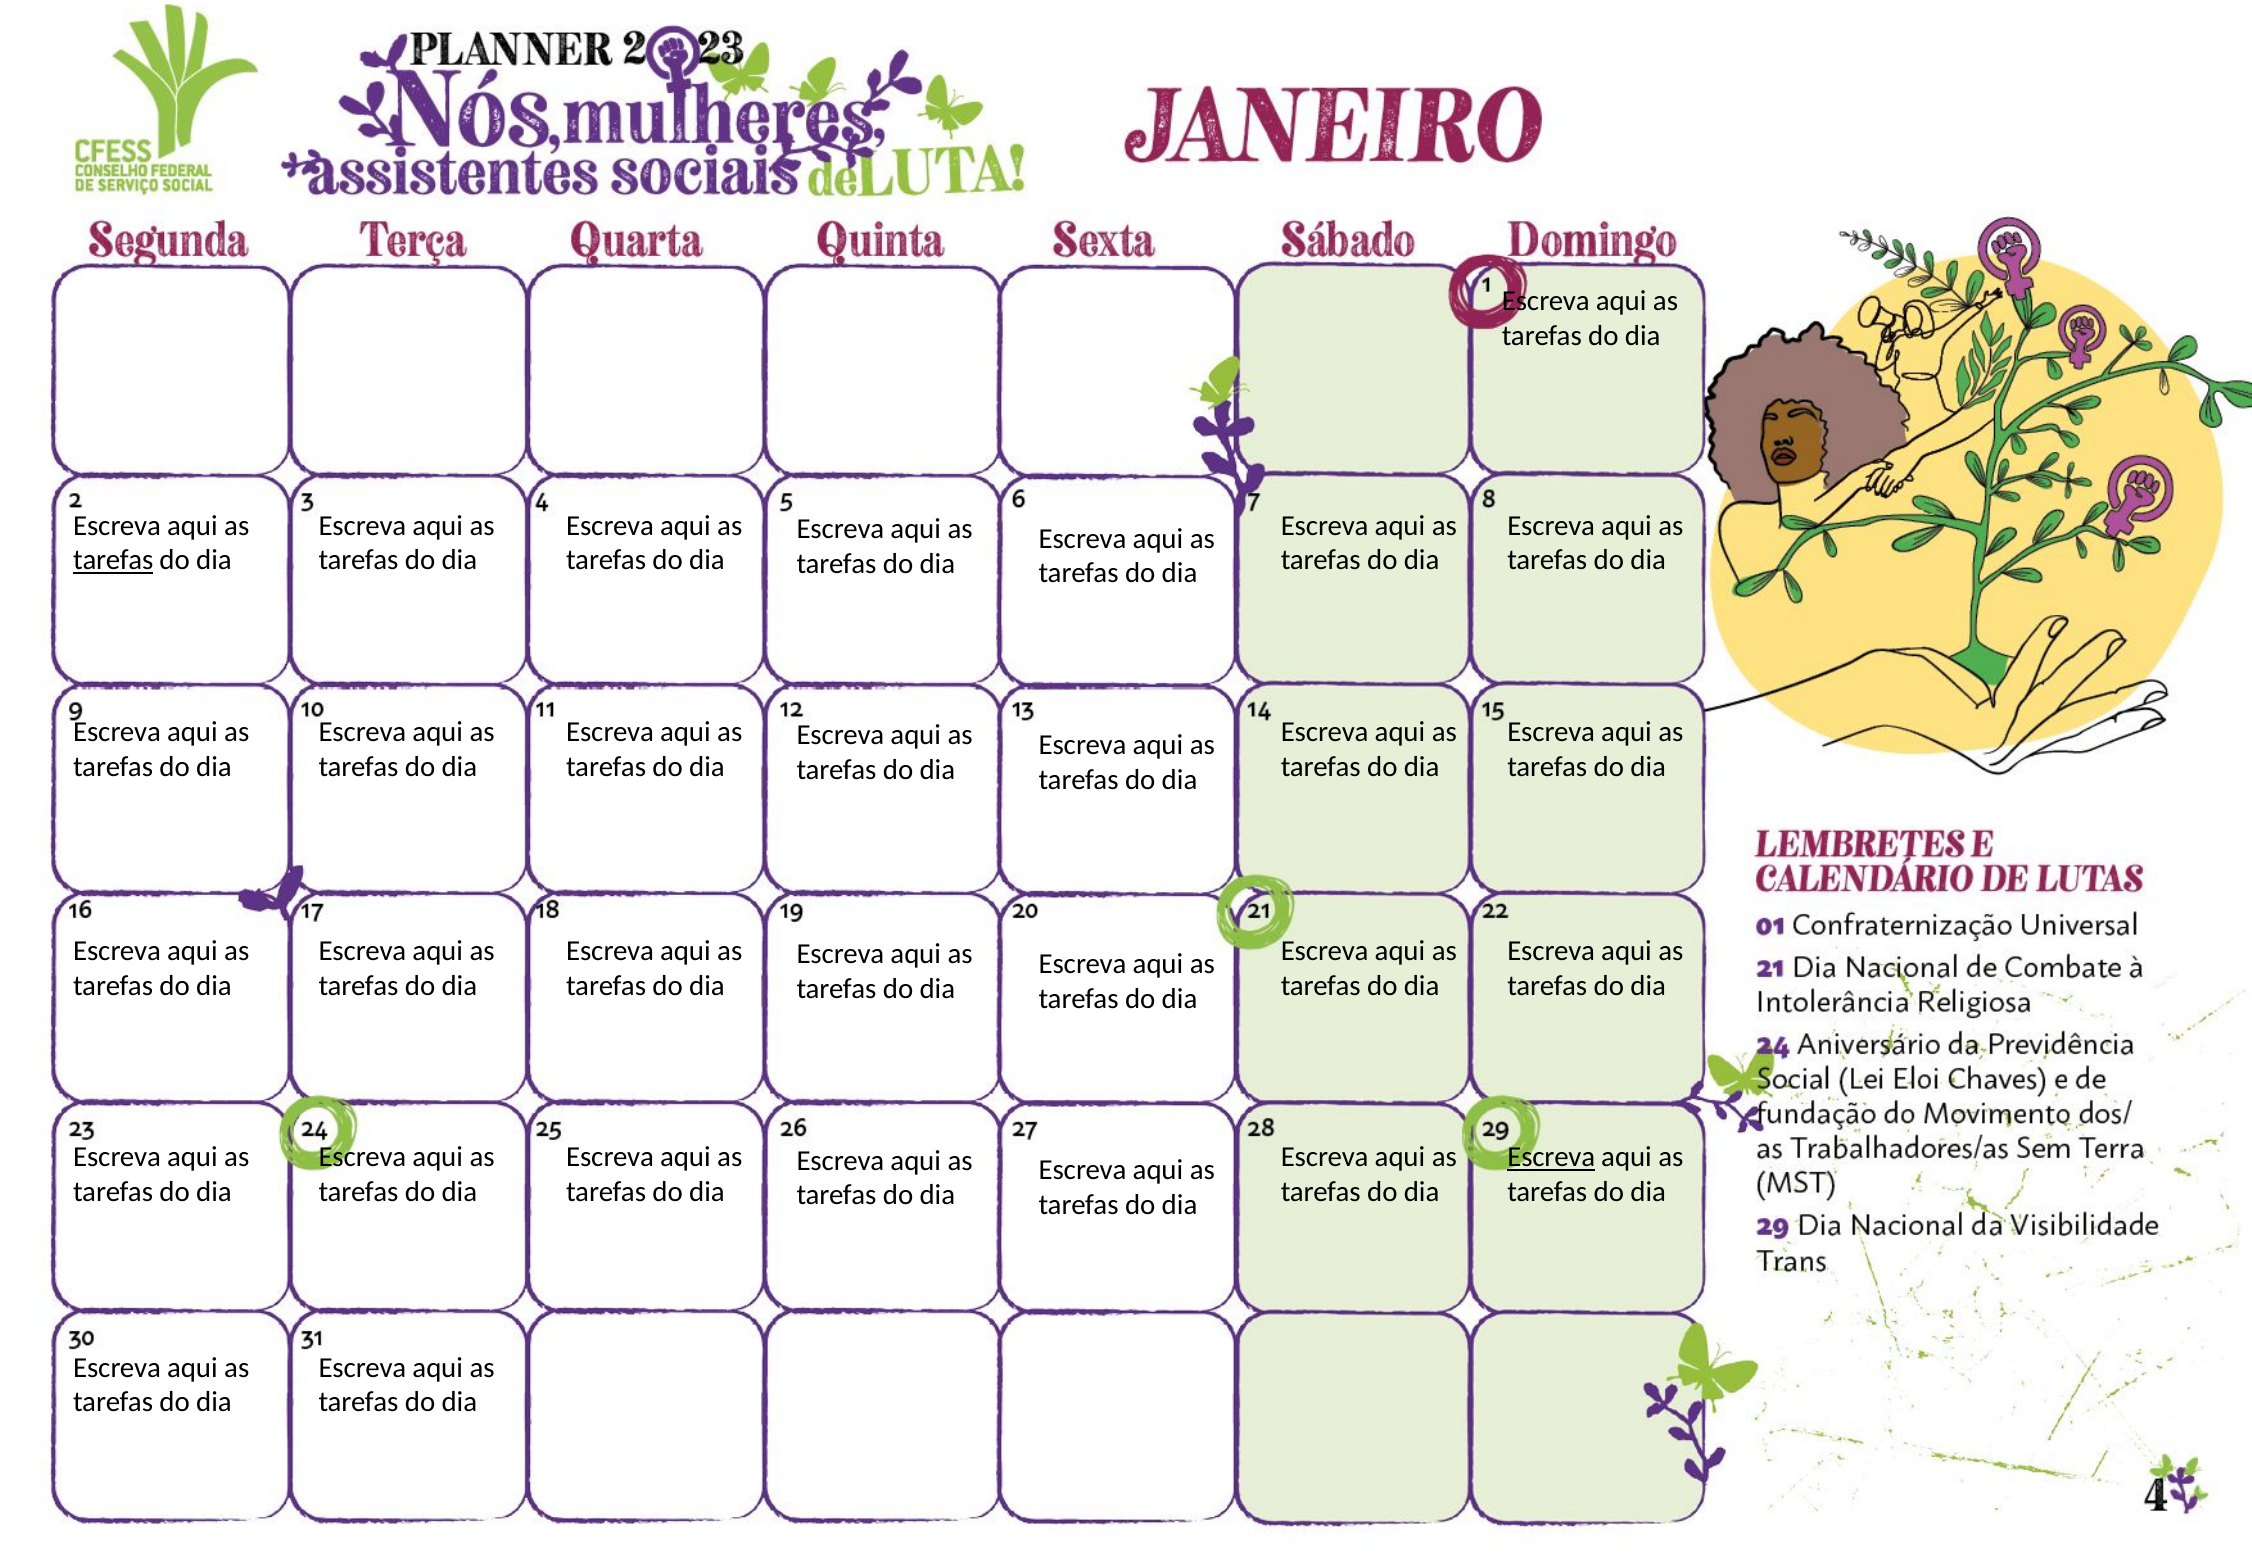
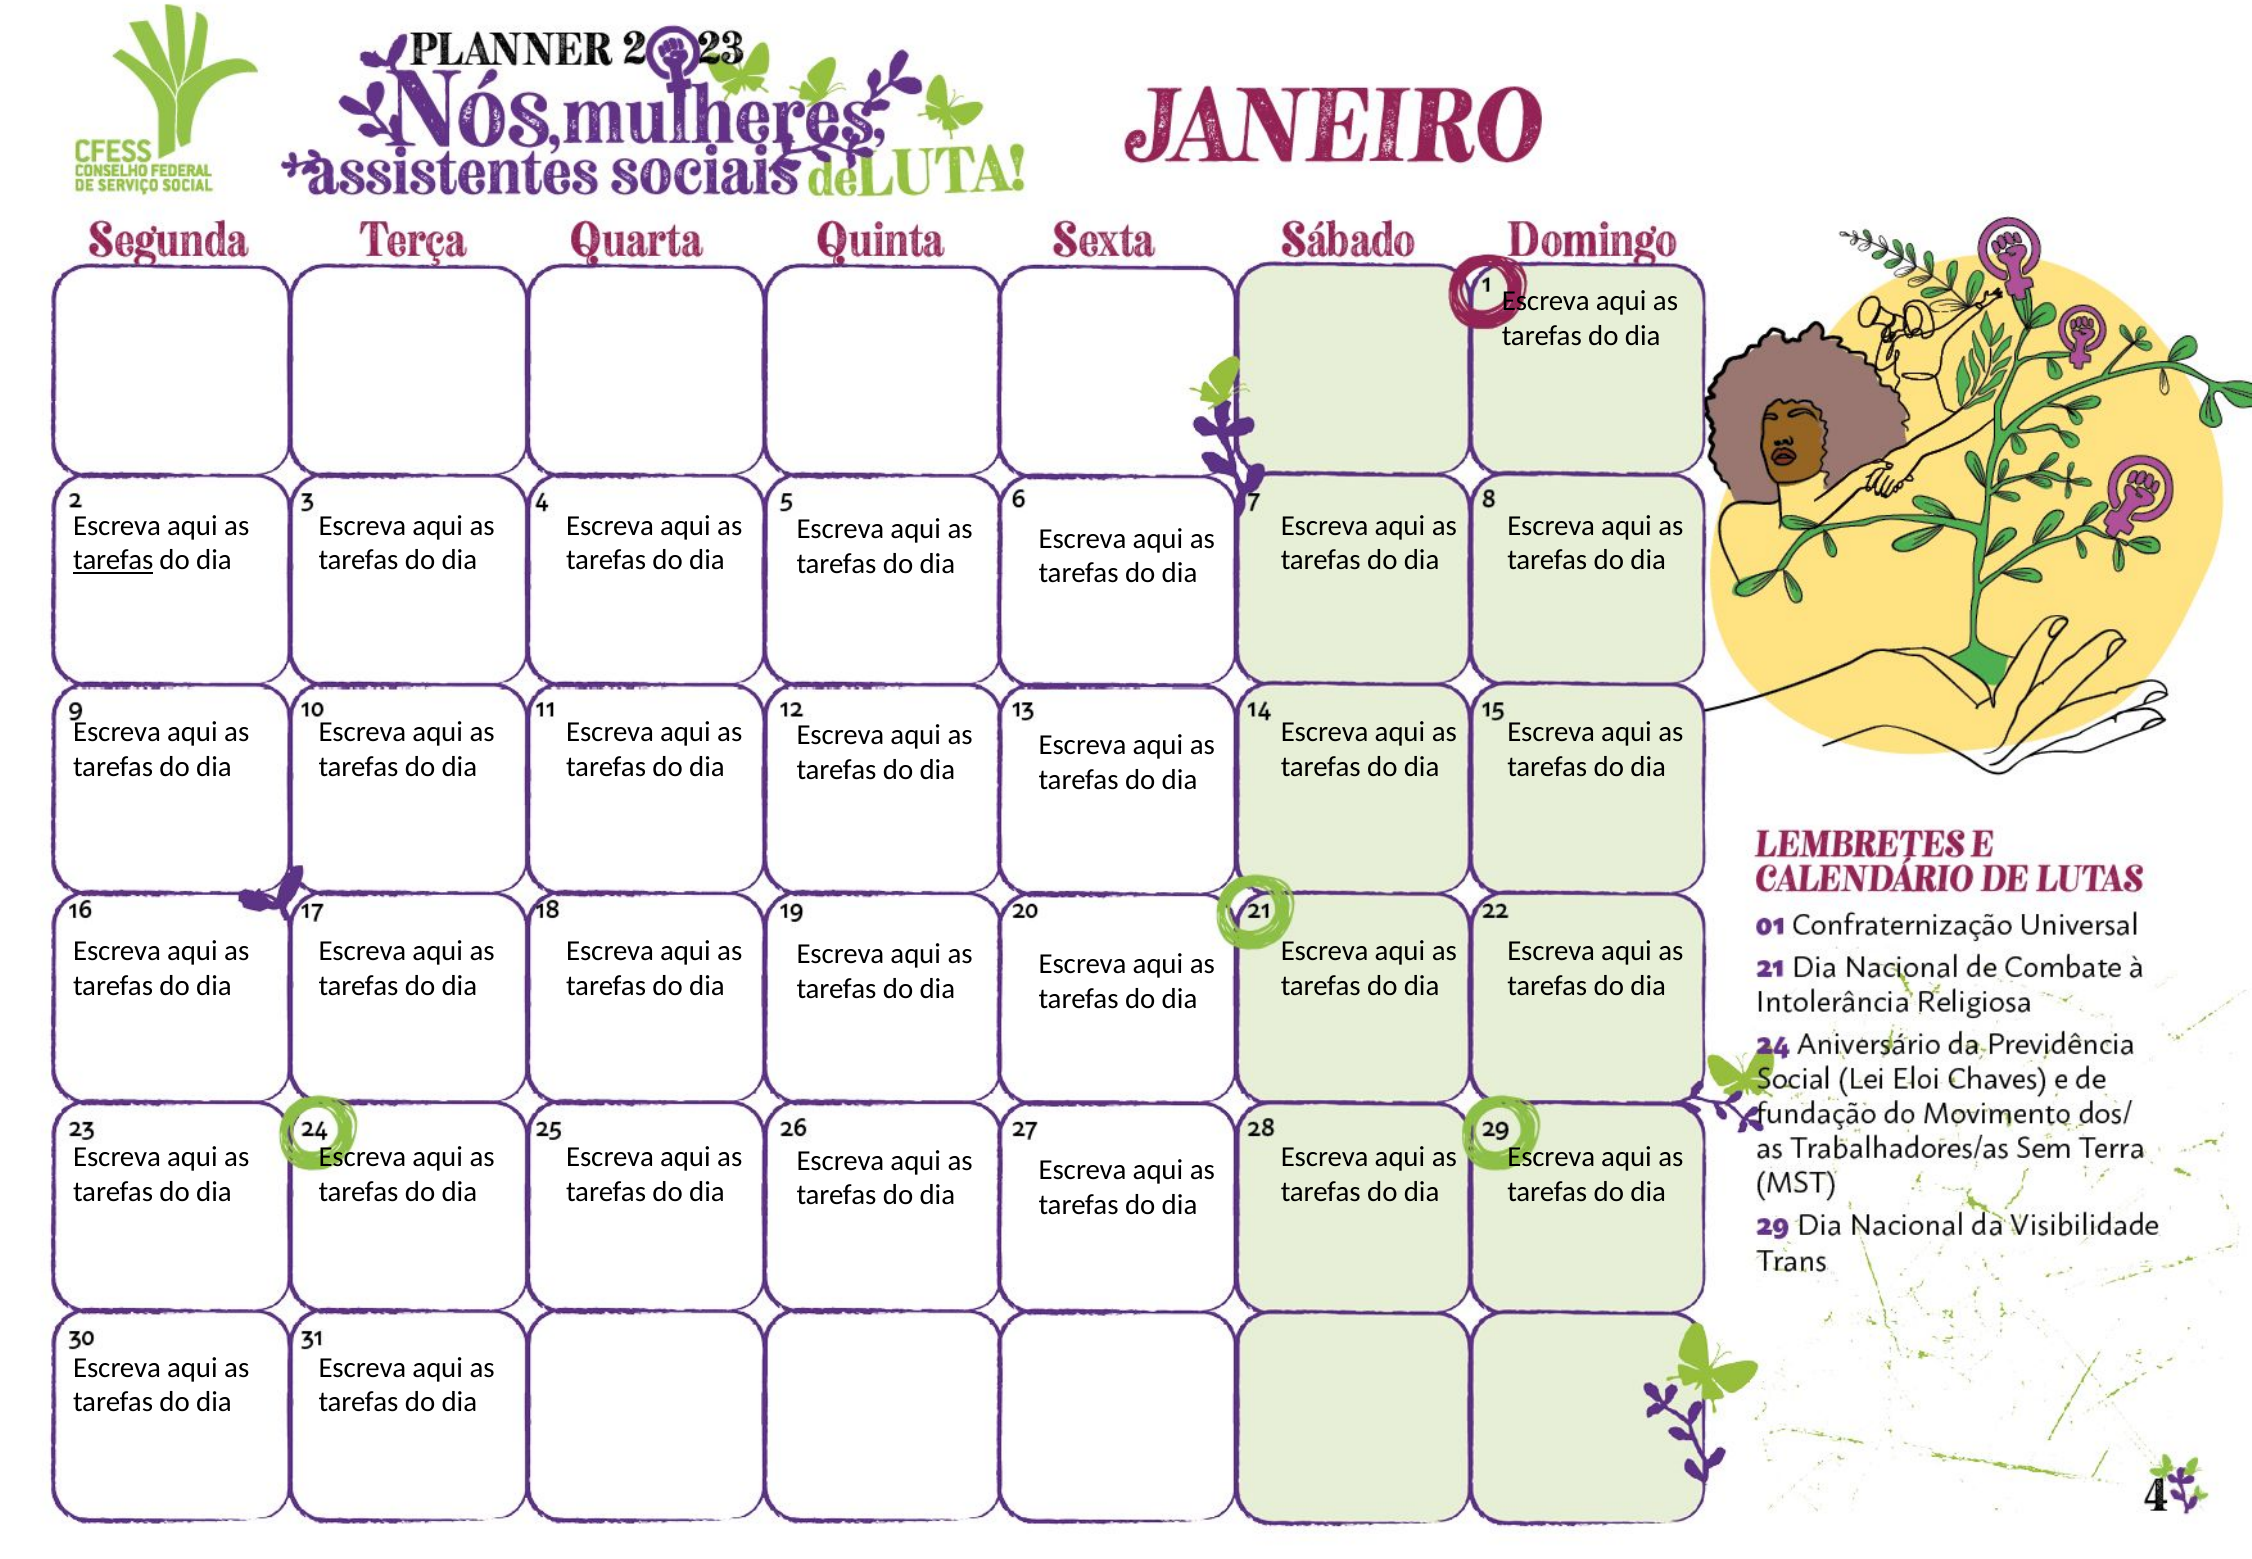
Escreva at (1551, 1157) underline: present -> none
